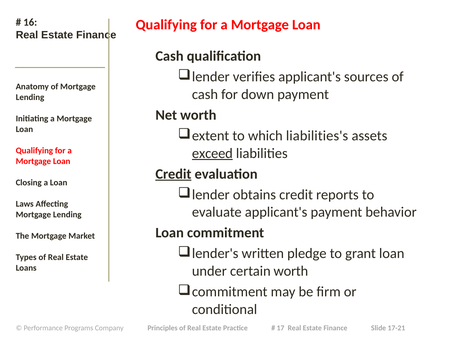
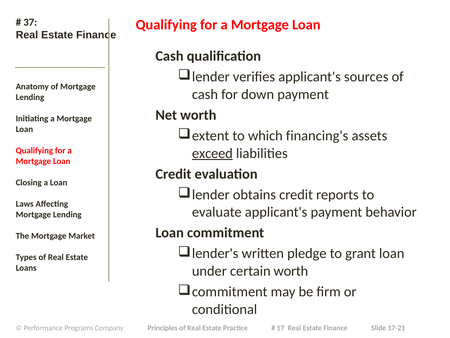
16: 16 -> 37
liabilities's: liabilities's -> financing's
Credit at (173, 174) underline: present -> none
